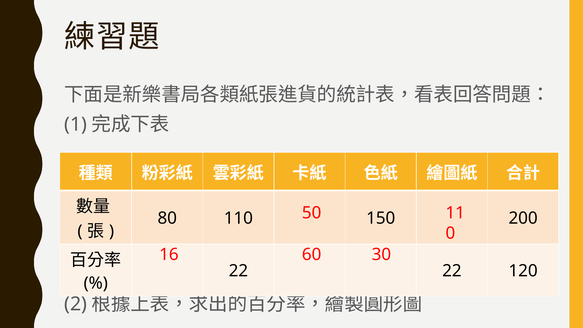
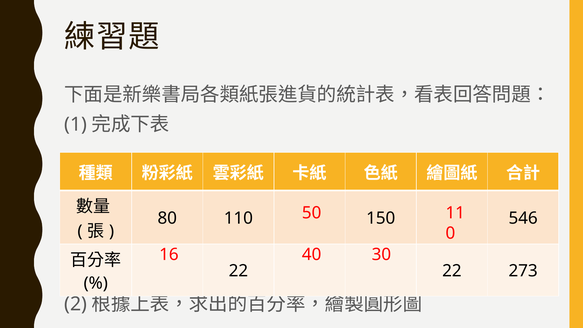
200: 200 -> 546
60: 60 -> 40
120: 120 -> 273
